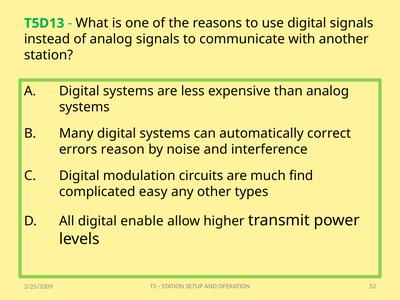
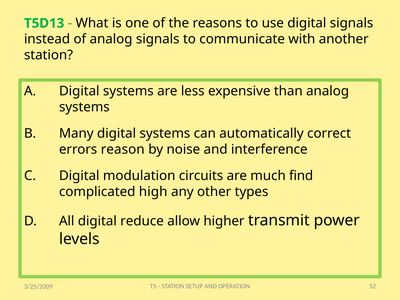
easy: easy -> high
enable: enable -> reduce
